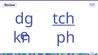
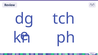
tch underline: present -> none
